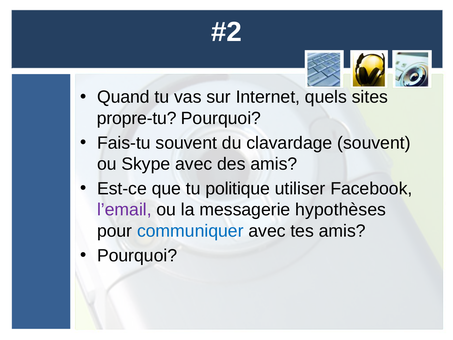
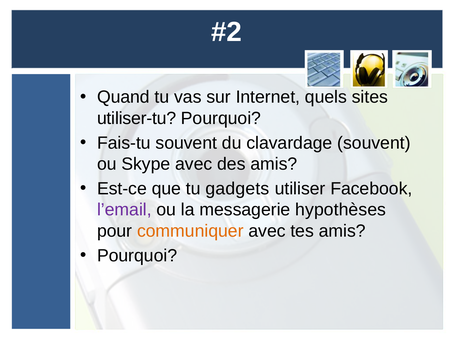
propre-tu: propre-tu -> utiliser-tu
politique: politique -> gadgets
communiquer colour: blue -> orange
